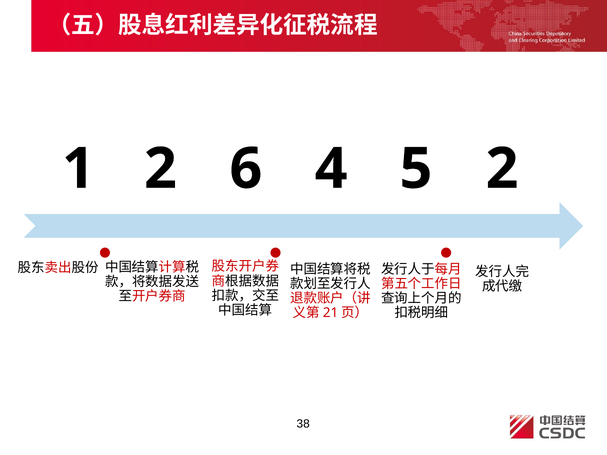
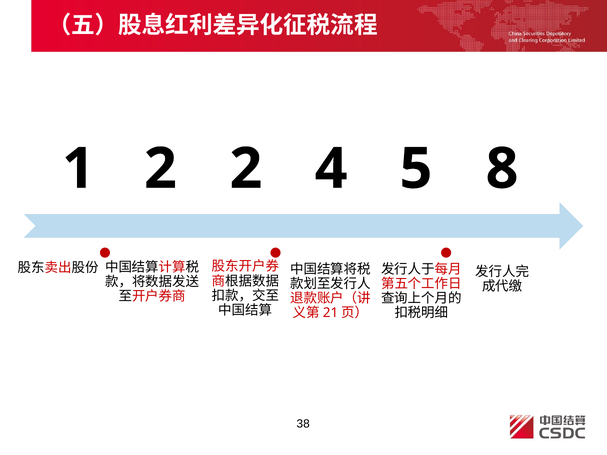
2 6: 6 -> 2
5 2: 2 -> 8
